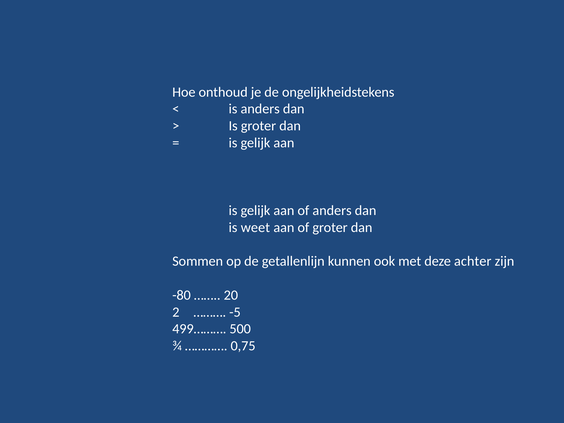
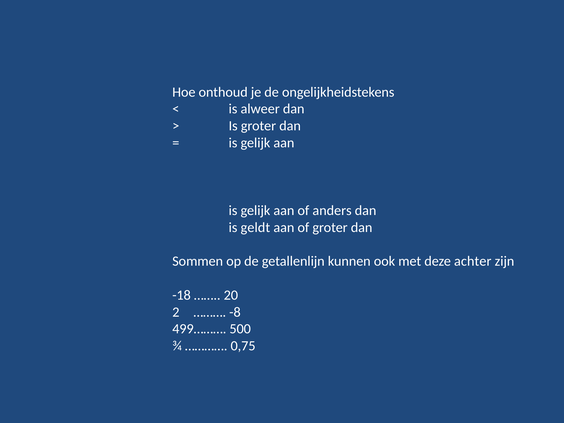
is anders: anders -> alweer
weet: weet -> geldt
-80: -80 -> -18
-5: -5 -> -8
